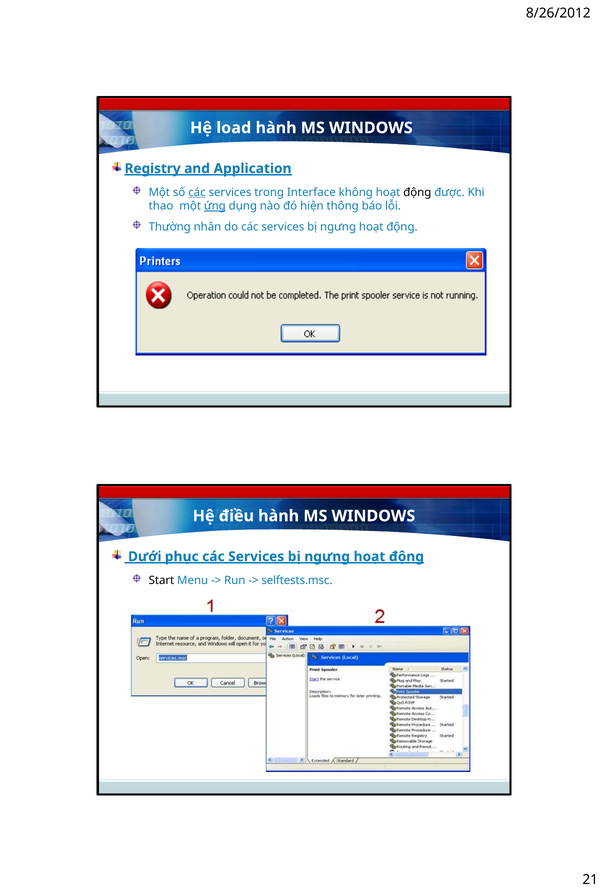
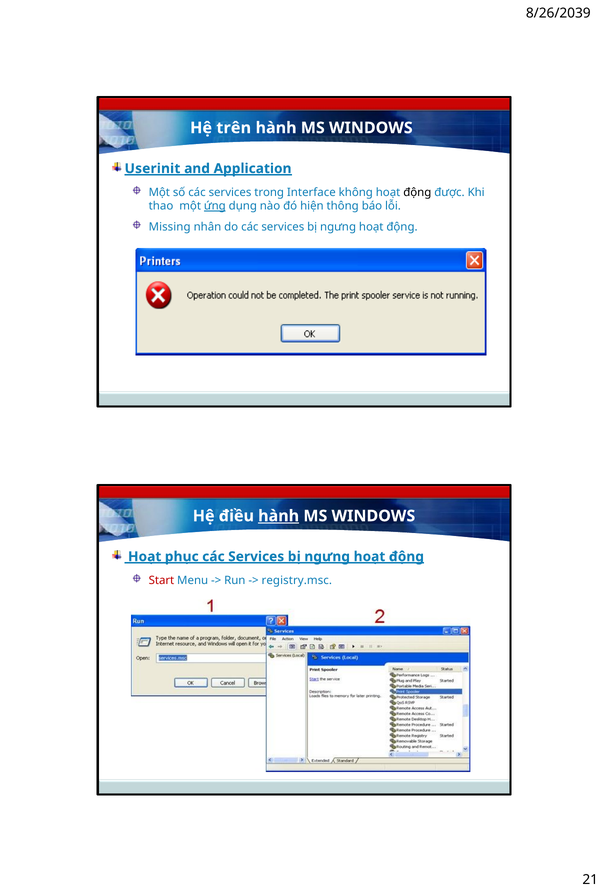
8/26/2012: 8/26/2012 -> 8/26/2039
load: load -> trên
Registry: Registry -> Userinit
các at (197, 192) underline: present -> none
Thường: Thường -> Missing
hành at (279, 516) underline: none -> present
Dưới at (145, 556): Dưới -> Hoạt
Start colour: black -> red
selftests.msc: selftests.msc -> registry.msc
